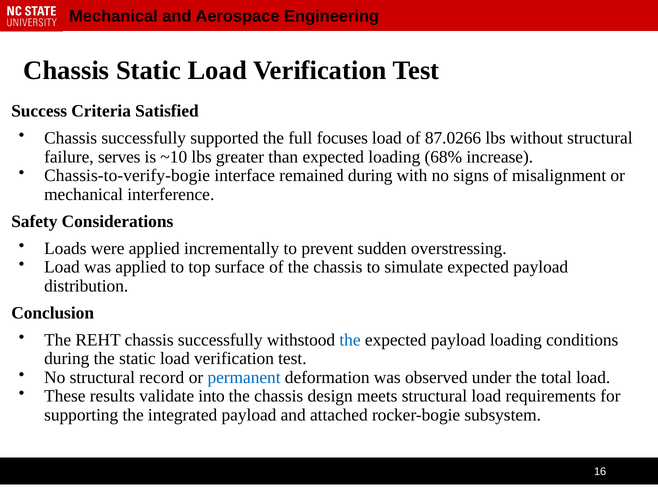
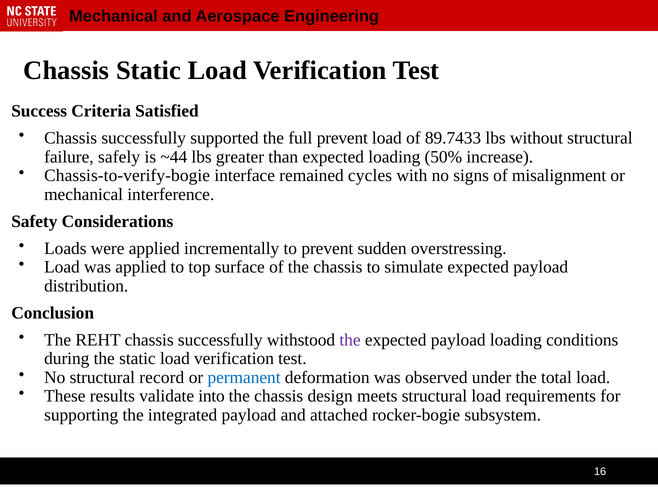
full focuses: focuses -> prevent
87.0266: 87.0266 -> 89.7433
serves: serves -> safely
~10: ~10 -> ~44
68%: 68% -> 50%
remained during: during -> cycles
the at (350, 340) colour: blue -> purple
